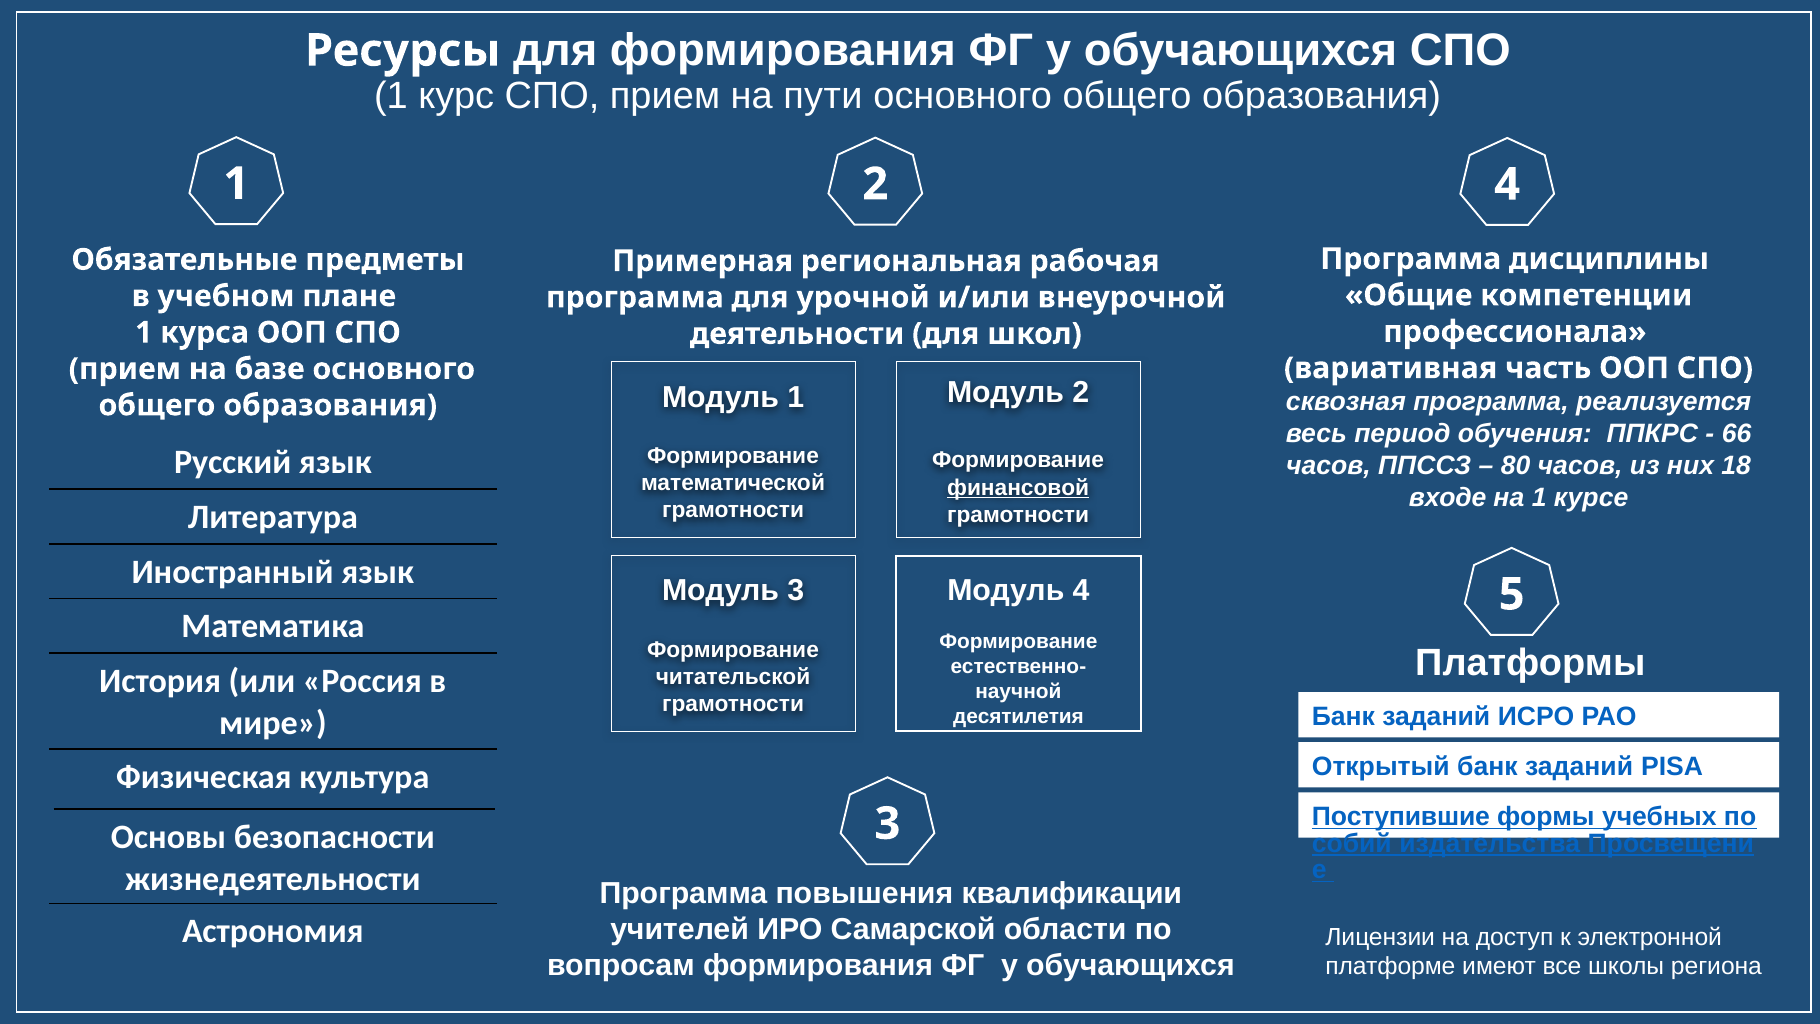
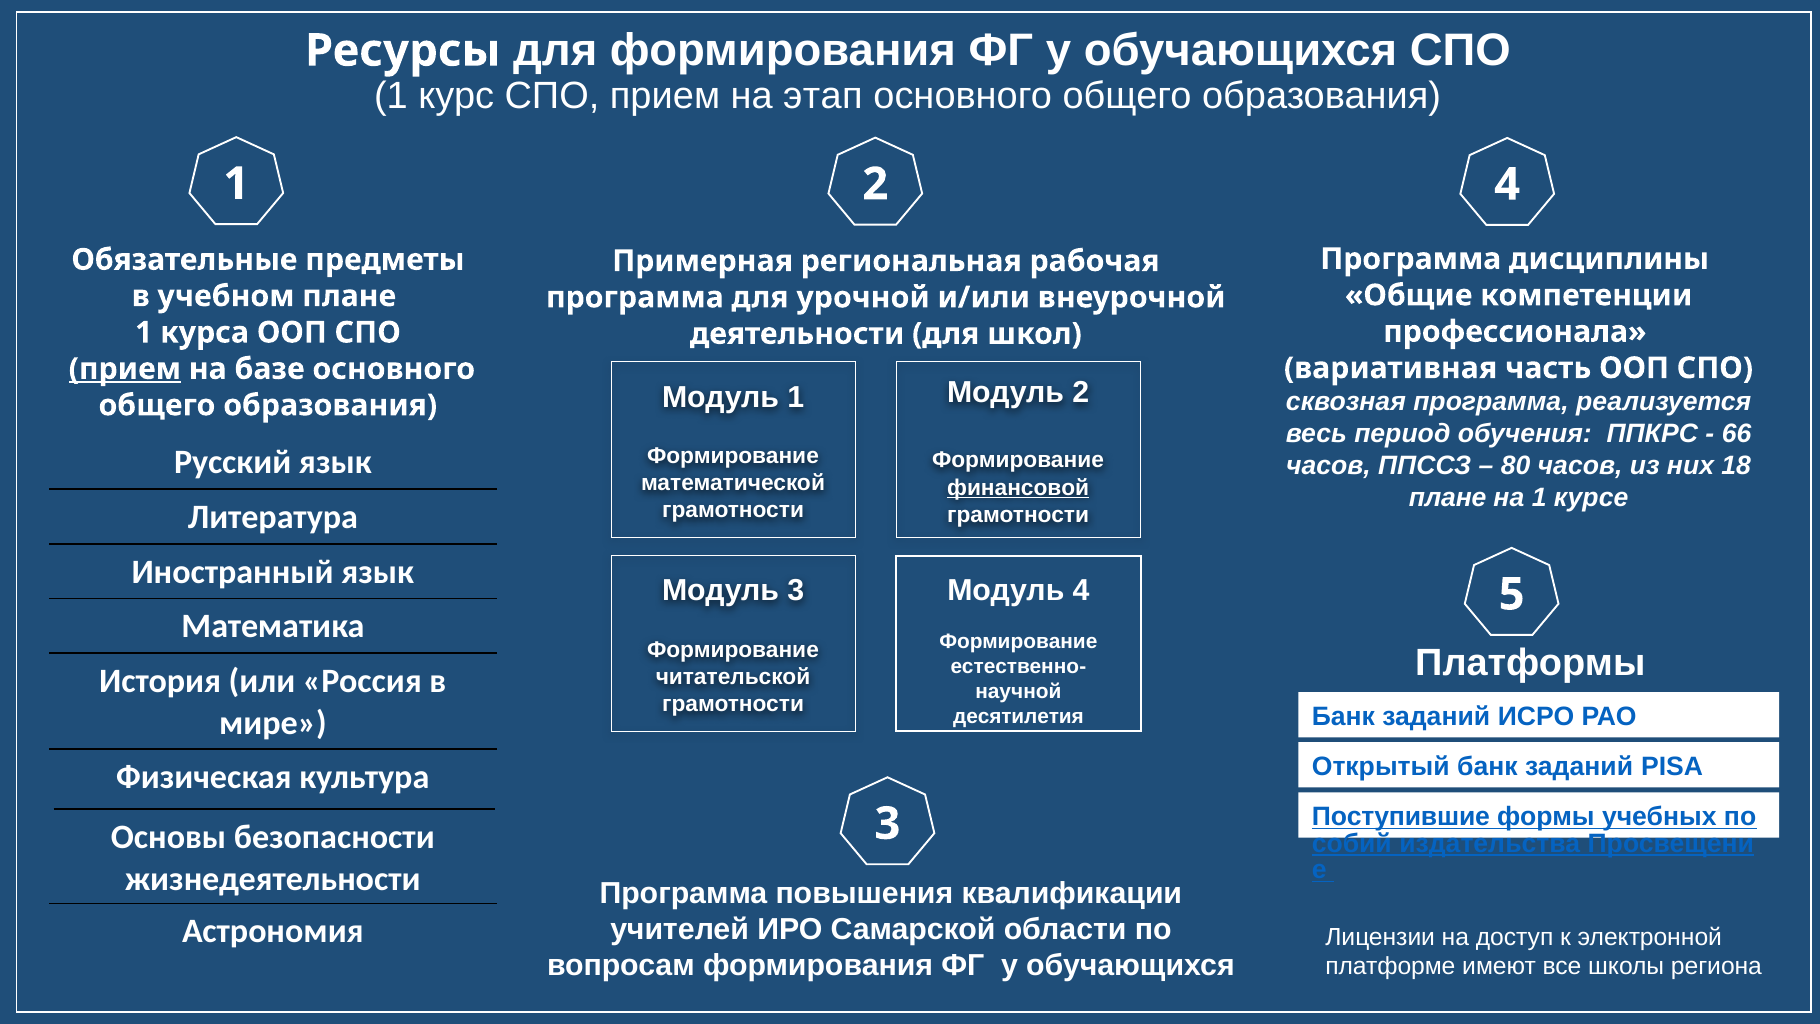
пути: пути -> этап
прием at (125, 369) underline: none -> present
входе at (1448, 498): входе -> плане
